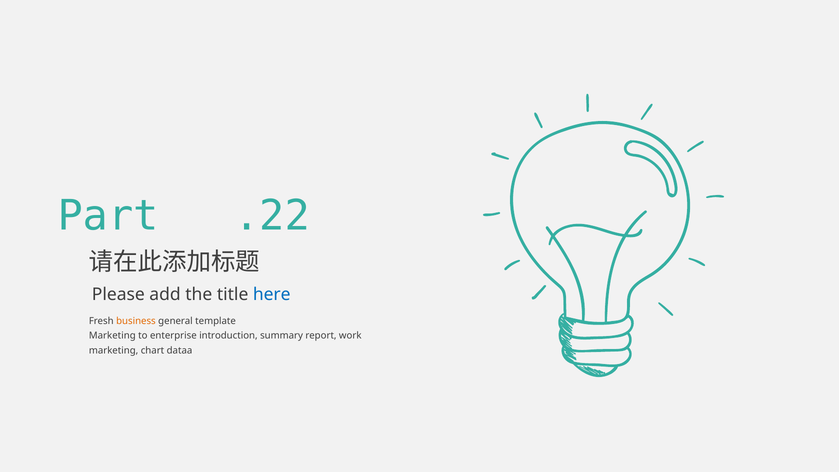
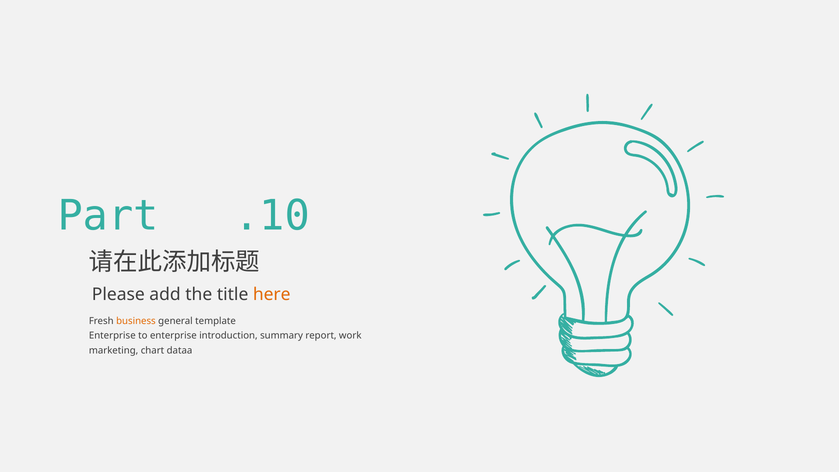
.22: .22 -> .10
here colour: blue -> orange
Marketing at (112, 336): Marketing -> Enterprise
